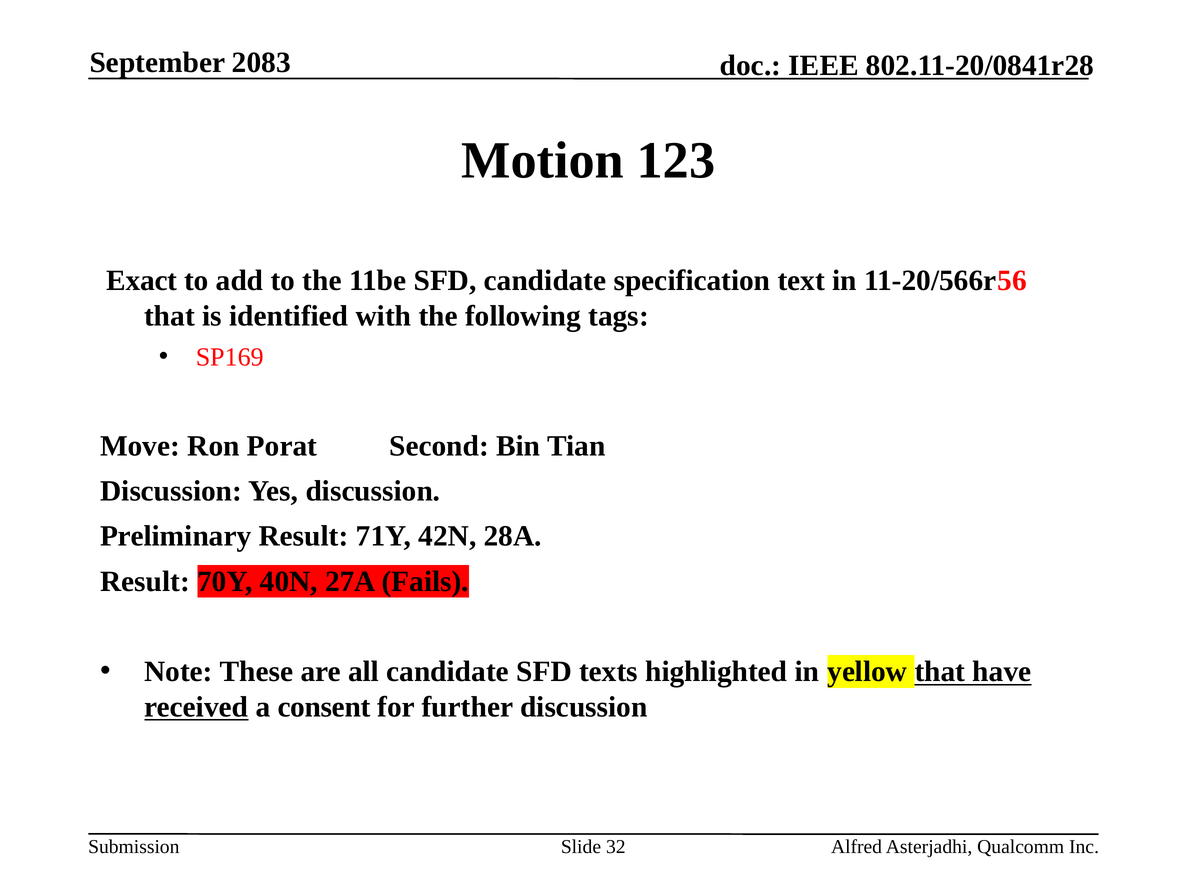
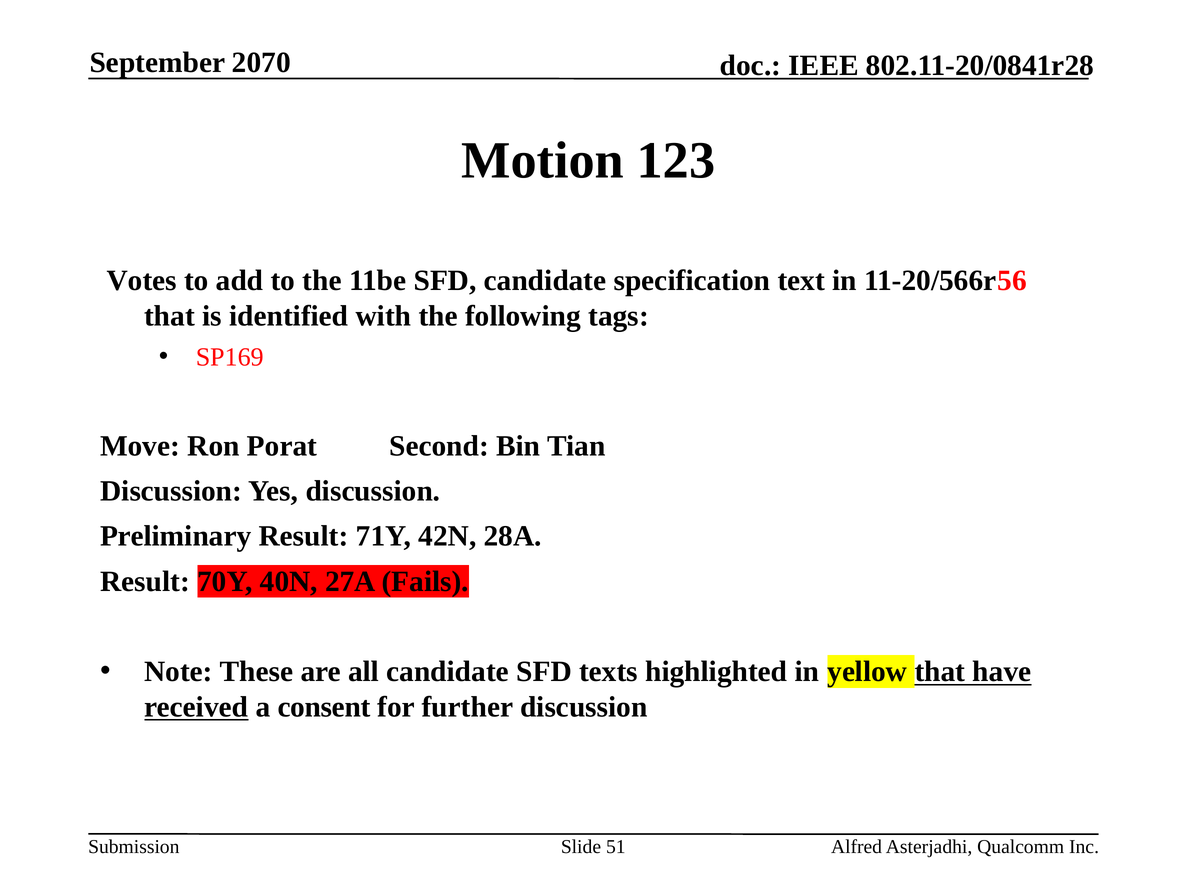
2083: 2083 -> 2070
Exact: Exact -> Votes
32: 32 -> 51
